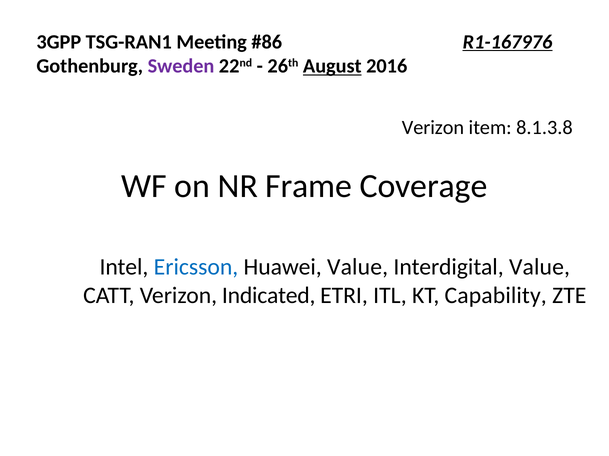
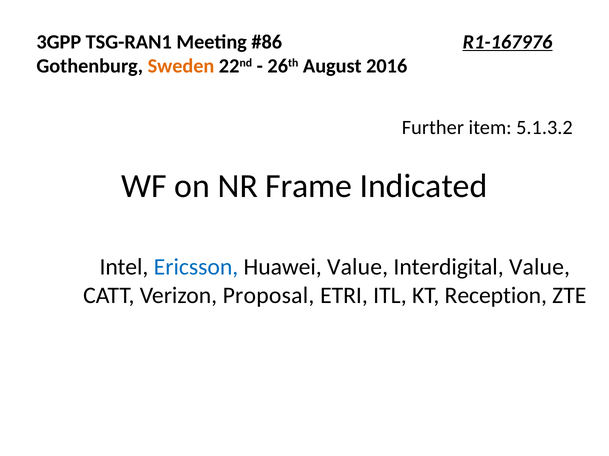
Sweden colour: purple -> orange
August underline: present -> none
Verizon at (433, 128): Verizon -> Further
8.1.3.8: 8.1.3.8 -> 5.1.3.2
Coverage: Coverage -> Indicated
Indicated: Indicated -> Proposal
Capability: Capability -> Reception
